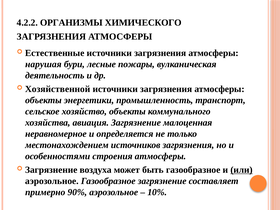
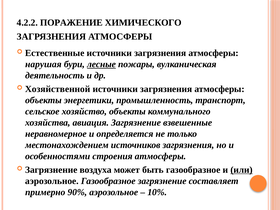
ОРГАНИЗМЫ: ОРГАНИЗМЫ -> ПОРАЖЕНИЕ
лесные underline: none -> present
малоценная: малоценная -> взвешенные
